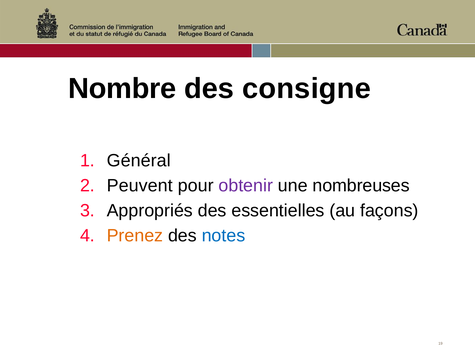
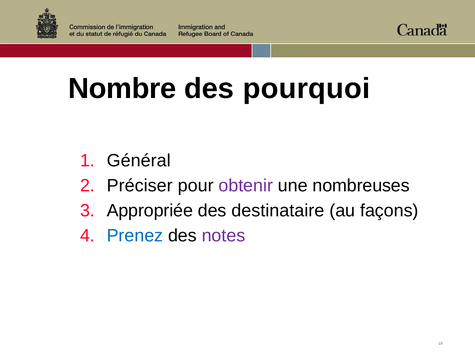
consigne: consigne -> pourquoi
Peuvent: Peuvent -> Préciser
Appropriés: Appropriés -> Appropriée
essentielles: essentielles -> destinataire
Prenez colour: orange -> blue
notes colour: blue -> purple
